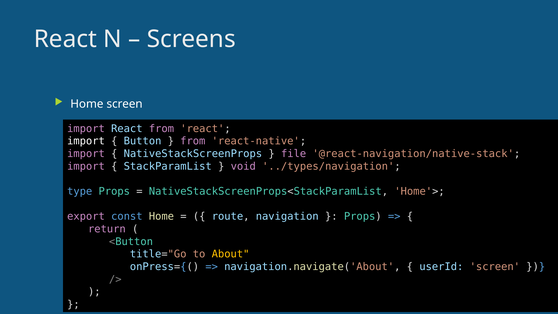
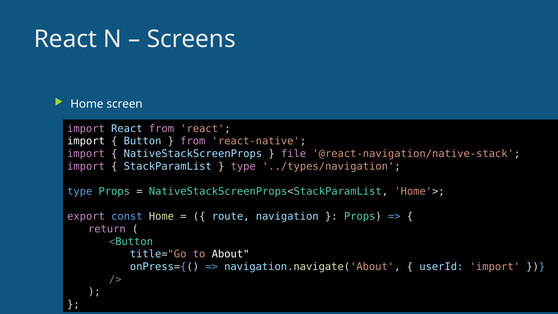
void at (243, 166): void -> type
About colour: yellow -> white
userId screen: screen -> import
